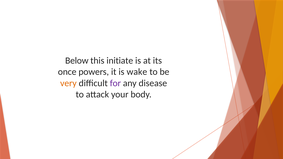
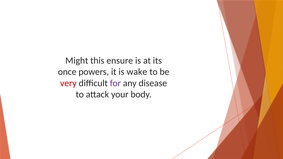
Below: Below -> Might
initiate: initiate -> ensure
very colour: orange -> red
